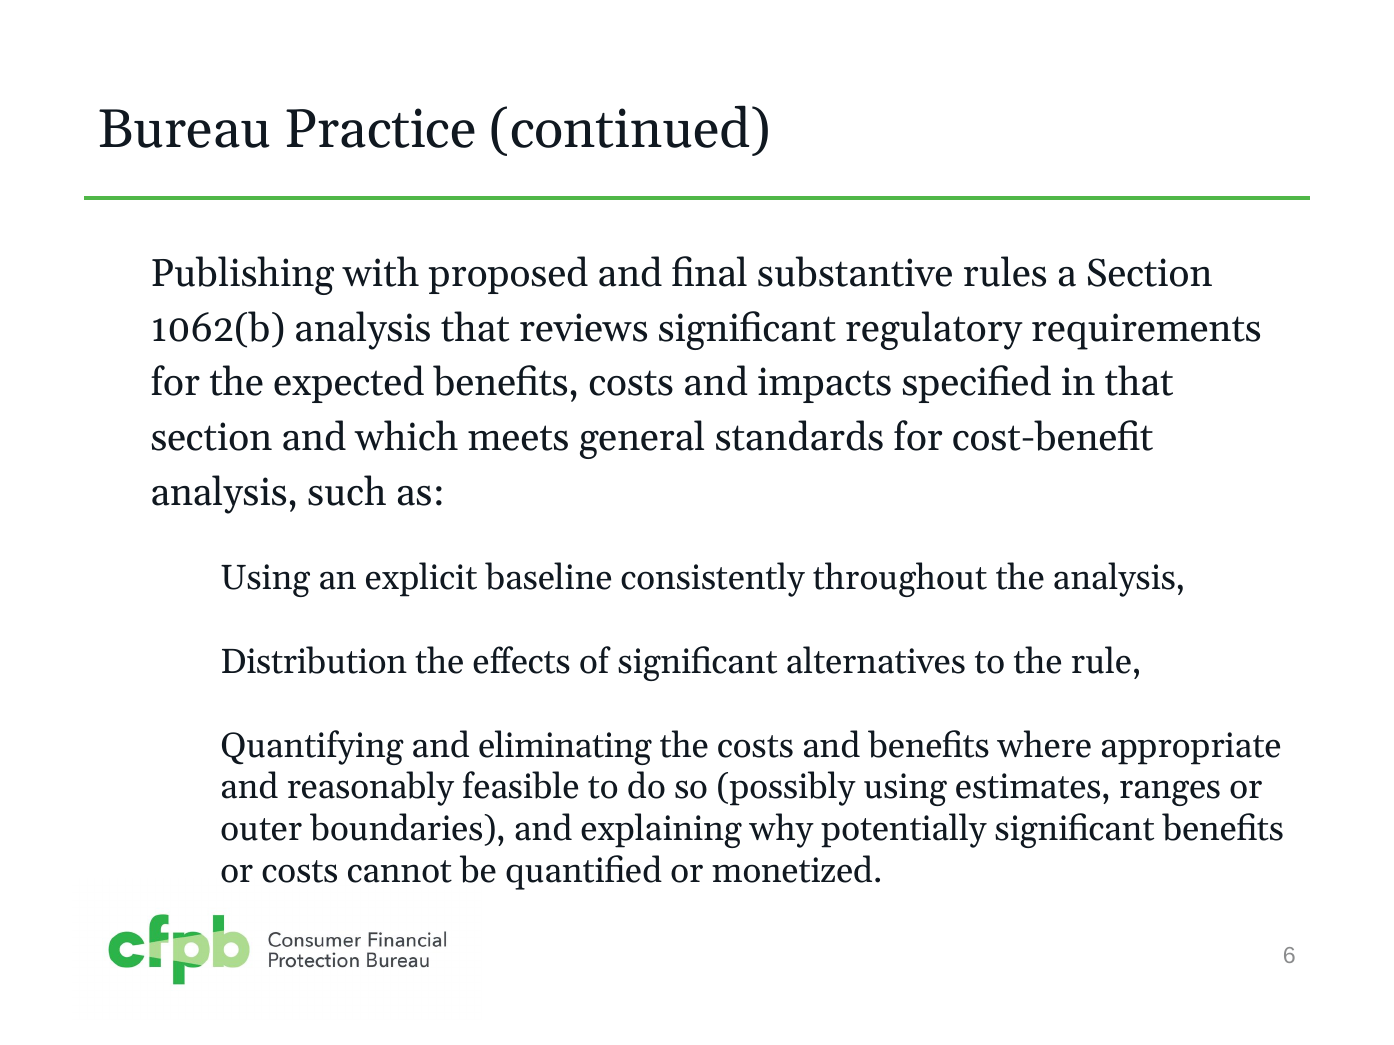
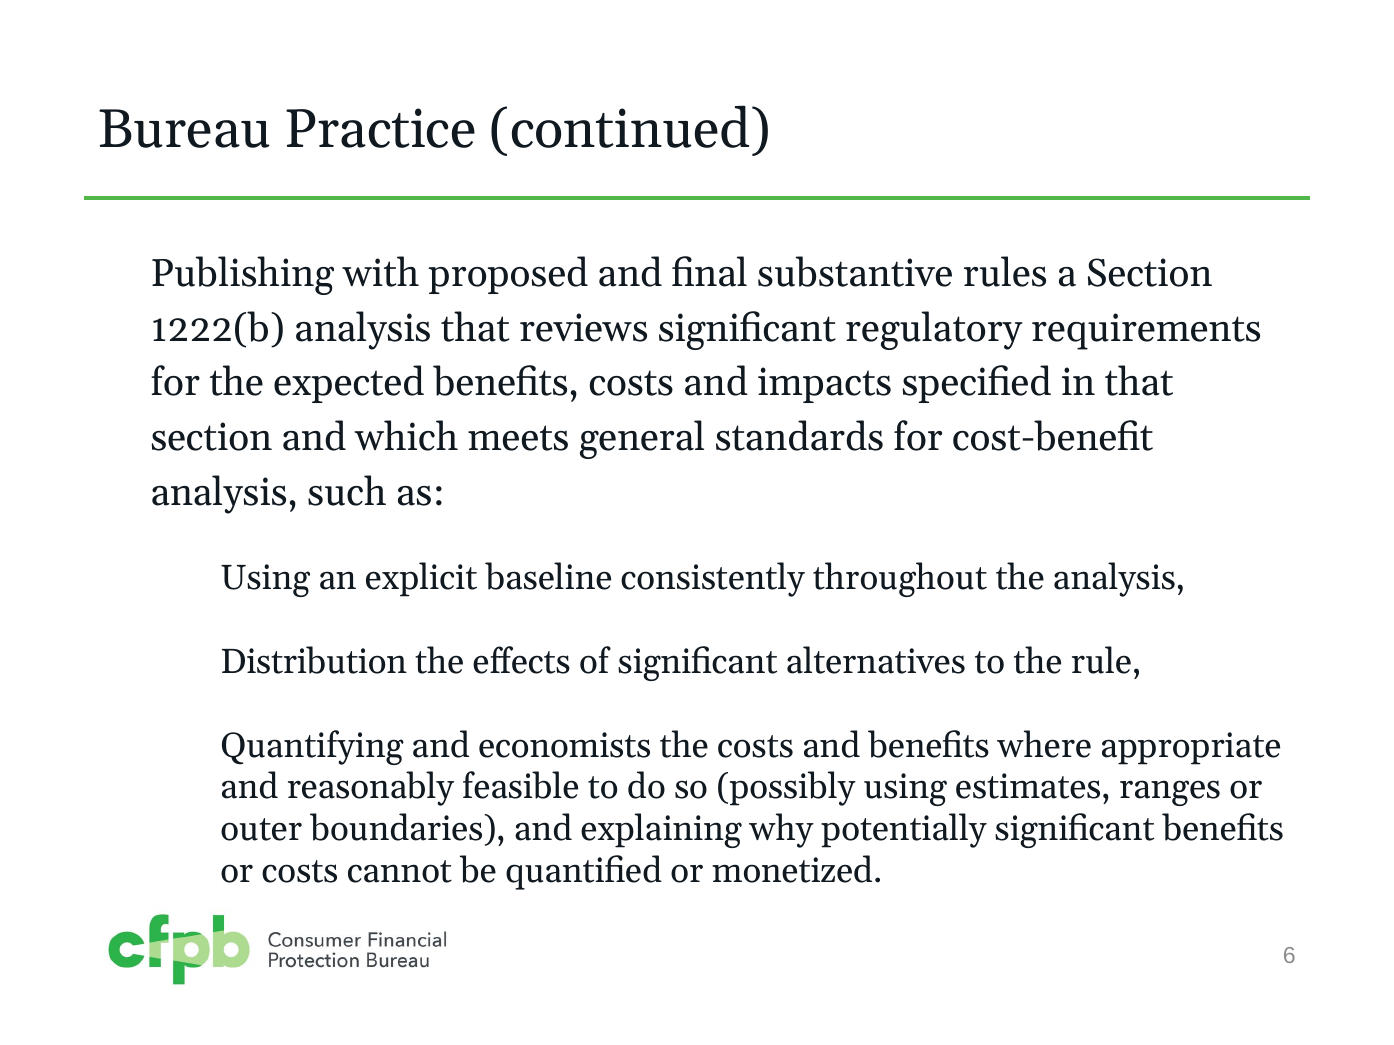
1062(b: 1062(b -> 1222(b
eliminating: eliminating -> economists
